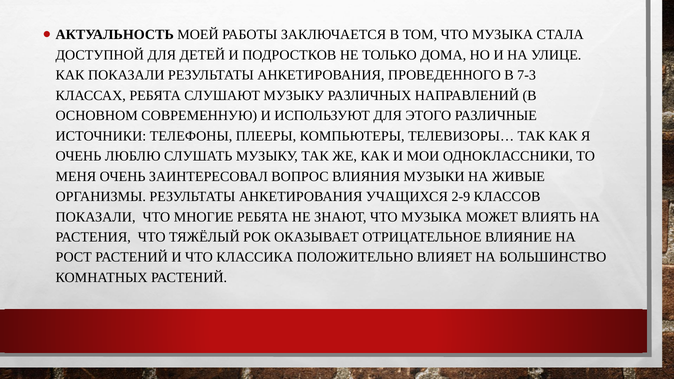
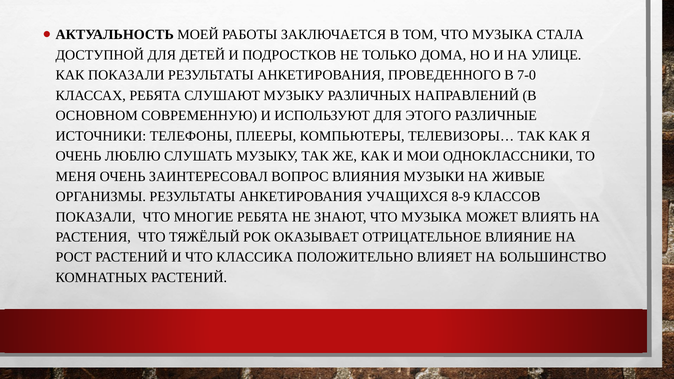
7-3: 7-3 -> 7-0
2-9: 2-9 -> 8-9
